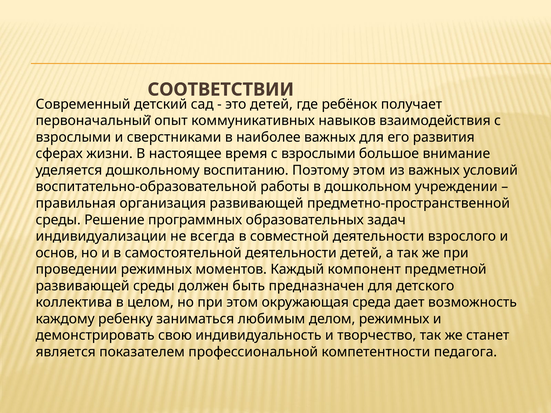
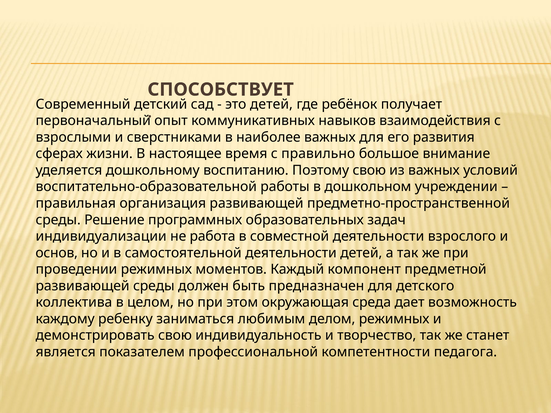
СООТВЕТСТВИИ: СООТВЕТСТВИИ -> СПОСОБСТВУЕТ
время с взрослыми: взрослыми -> правильно
Поэтому этом: этом -> свою
всегда: всегда -> работа
